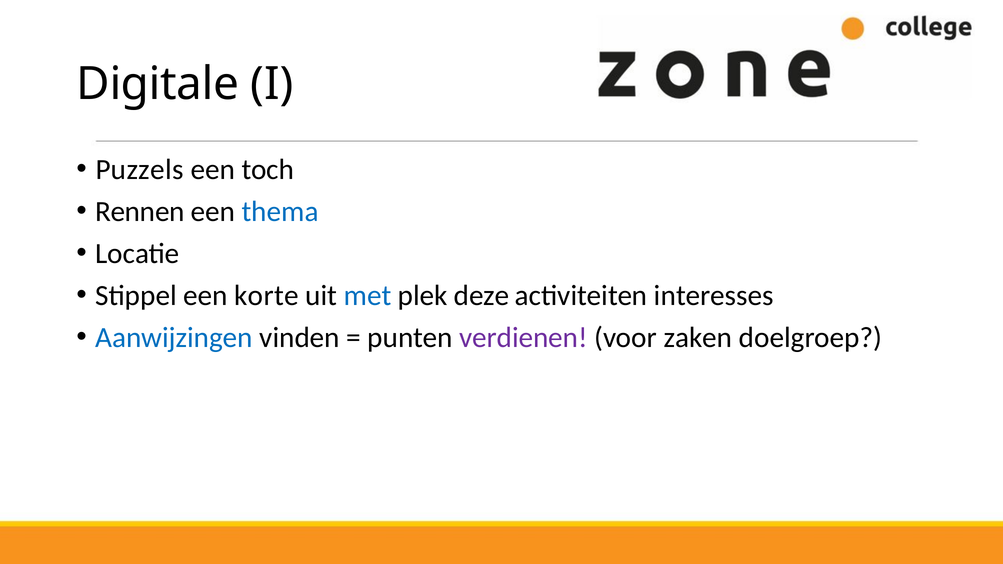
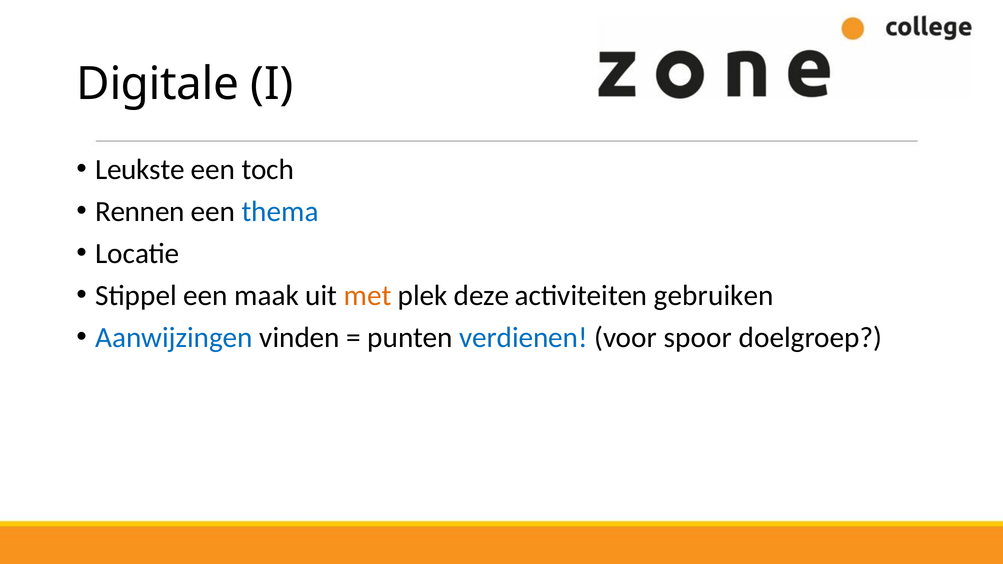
Puzzels: Puzzels -> Leukste
korte: korte -> maak
met colour: blue -> orange
interesses: interesses -> gebruiken
verdienen colour: purple -> blue
zaken: zaken -> spoor
